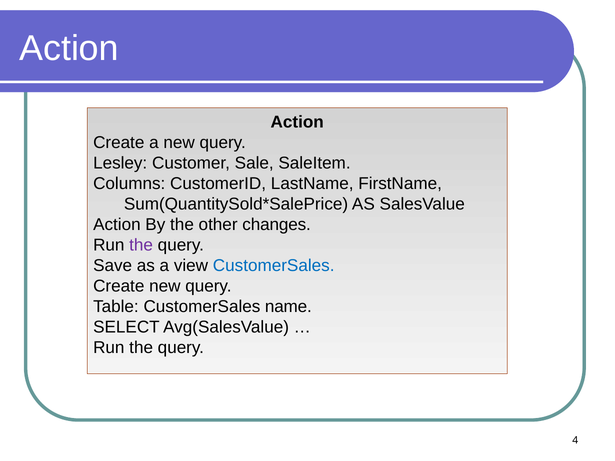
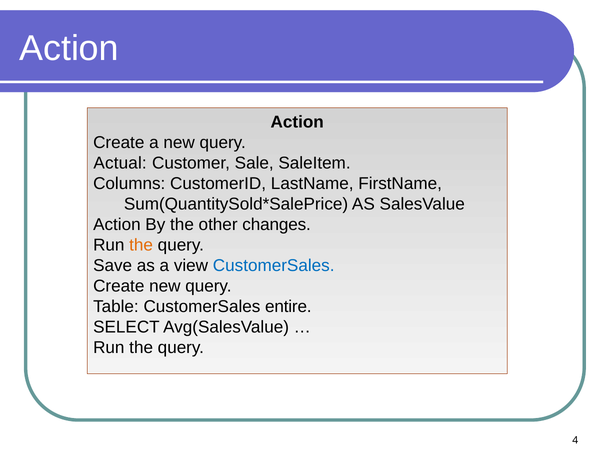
Lesley: Lesley -> Actual
the at (141, 245) colour: purple -> orange
name: name -> entire
